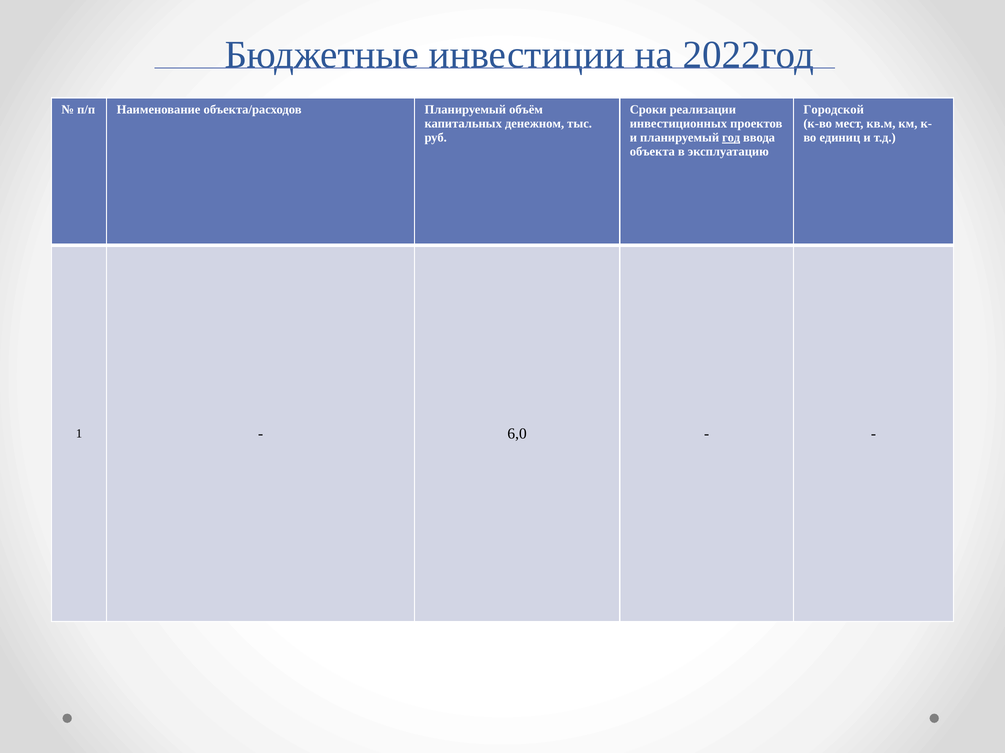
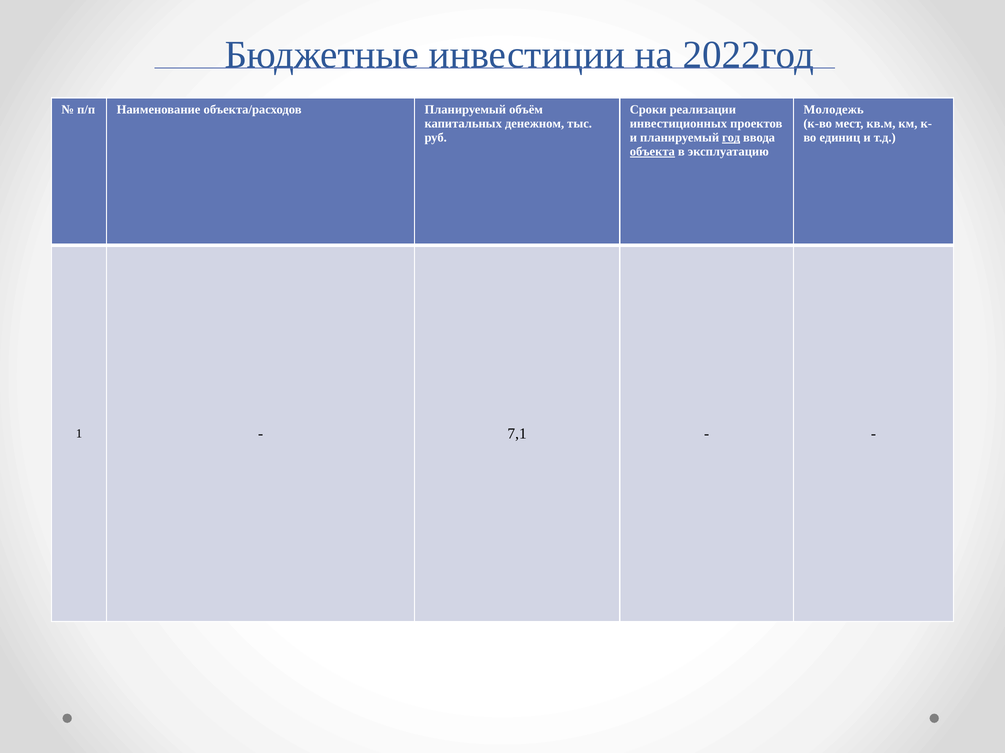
Городской: Городской -> Молодежь
объекта underline: none -> present
6,0: 6,0 -> 7,1
